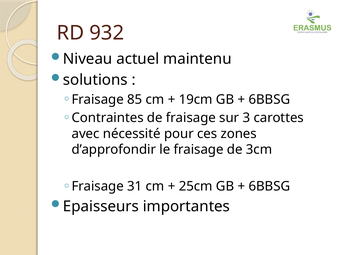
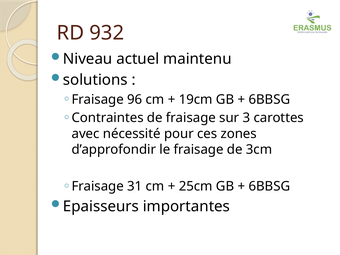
85: 85 -> 96
